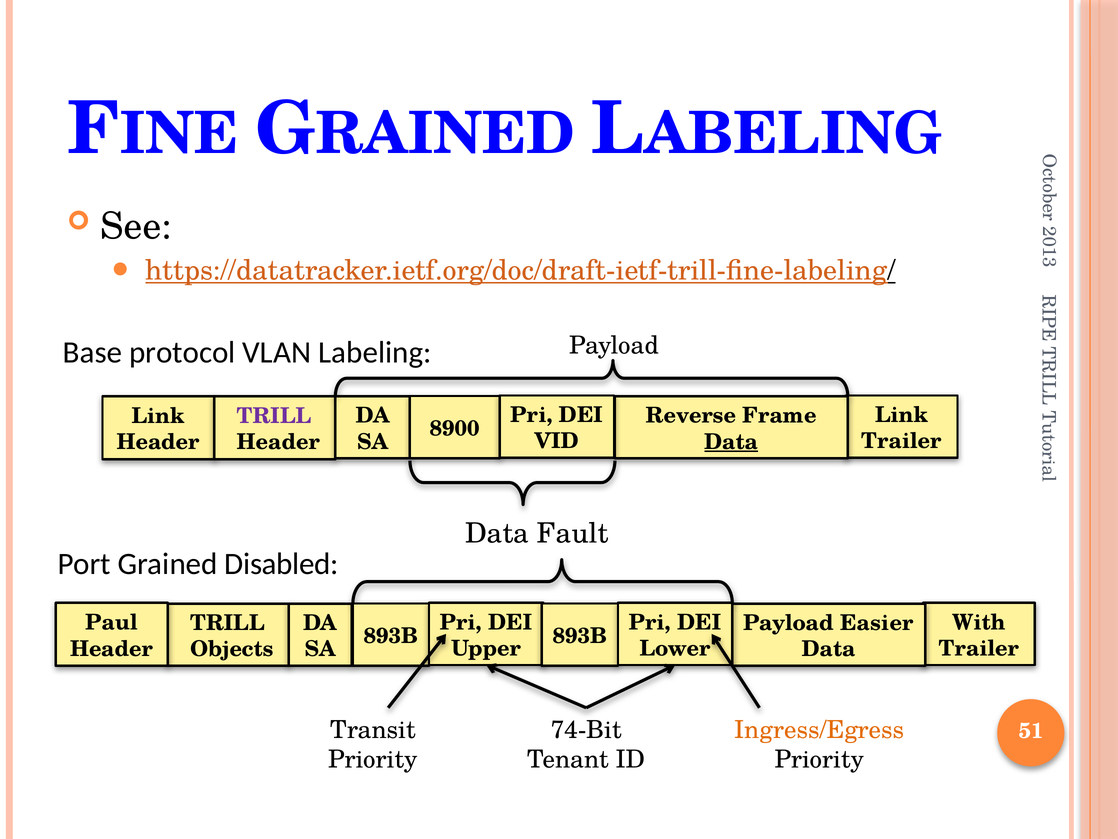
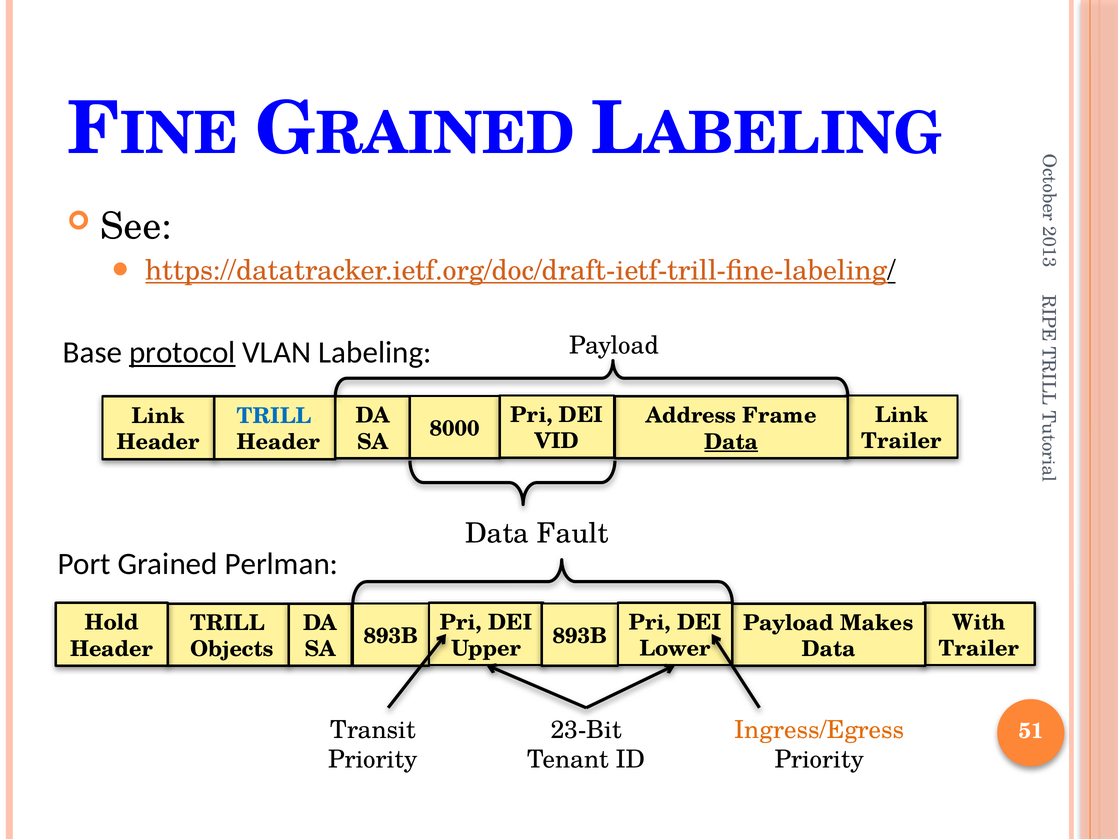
protocol underline: none -> present
Reverse: Reverse -> Address
TRILL at (274, 416) colour: purple -> blue
8900: 8900 -> 8000
Disabled: Disabled -> Perlman
Paul: Paul -> Hold
Easier: Easier -> Makes
74-Bit: 74-Bit -> 23-Bit
